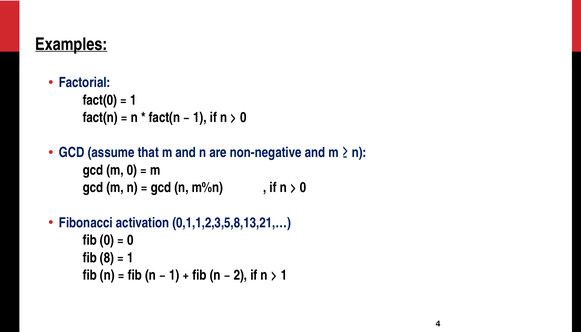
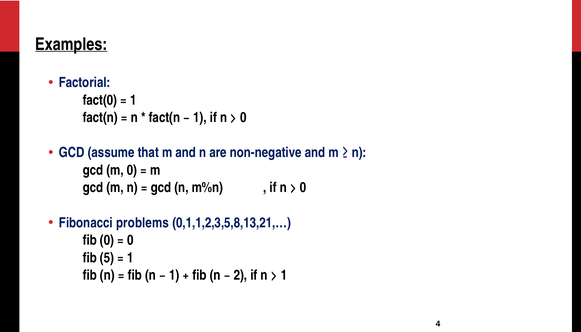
activation: activation -> problems
8: 8 -> 5
